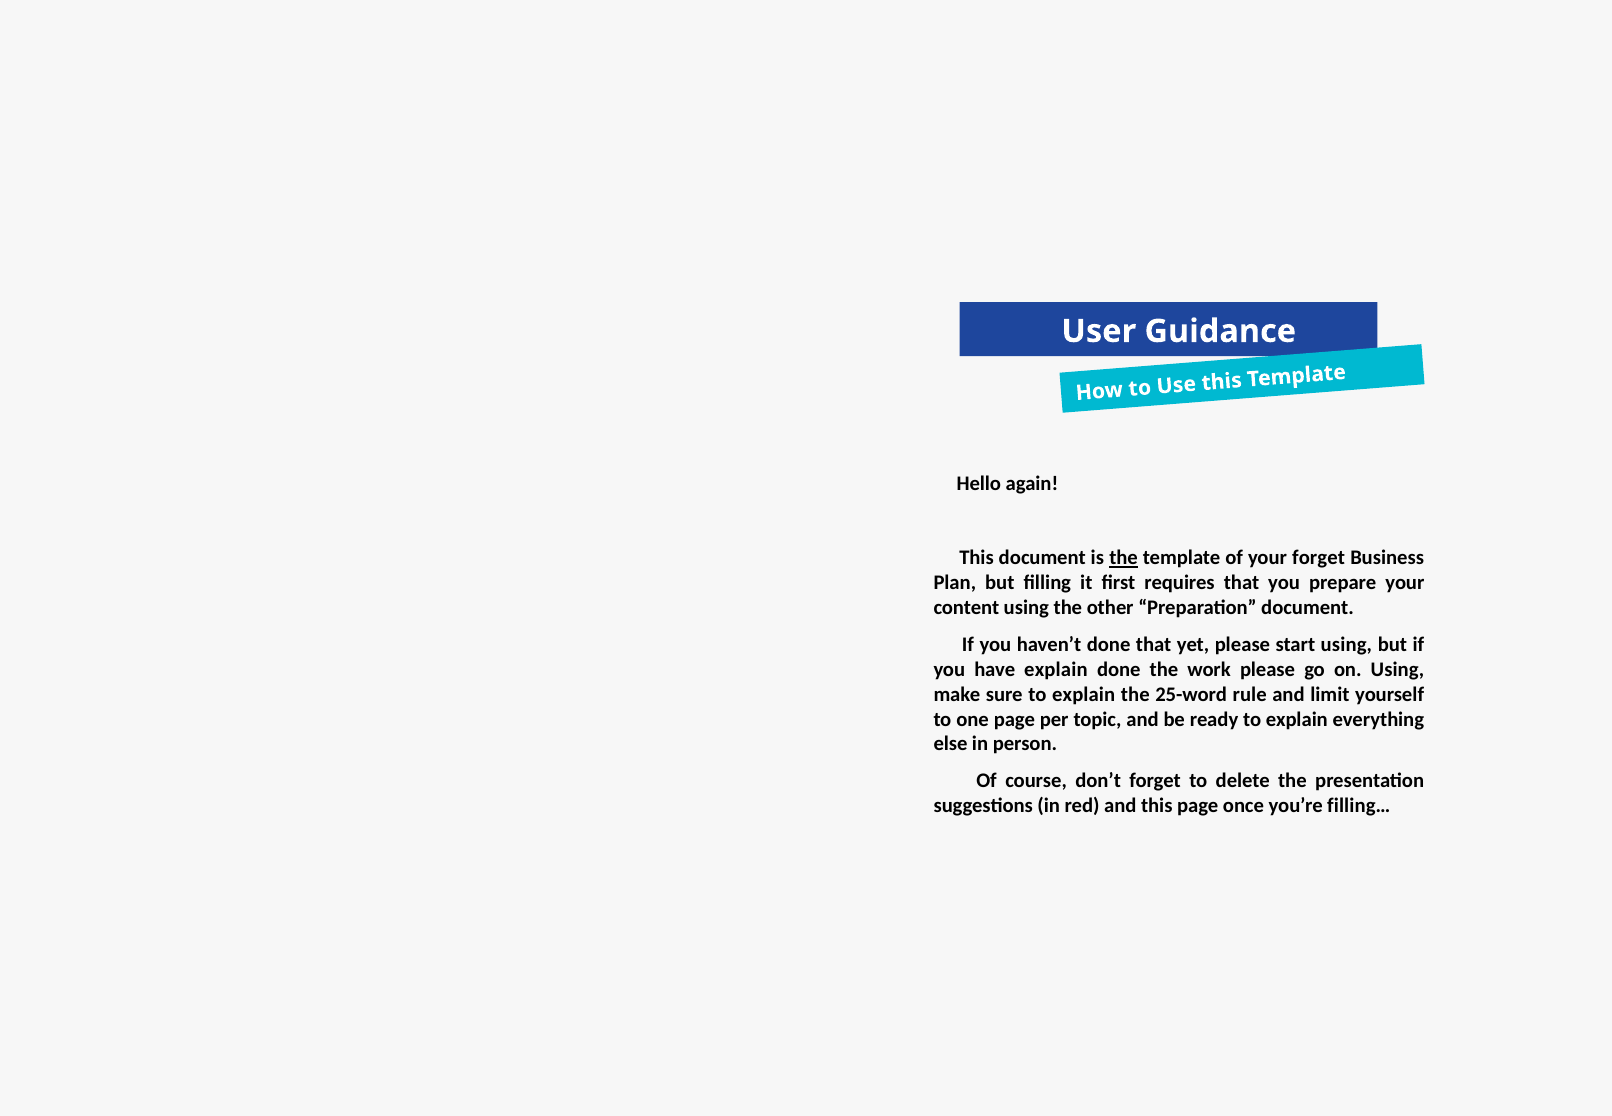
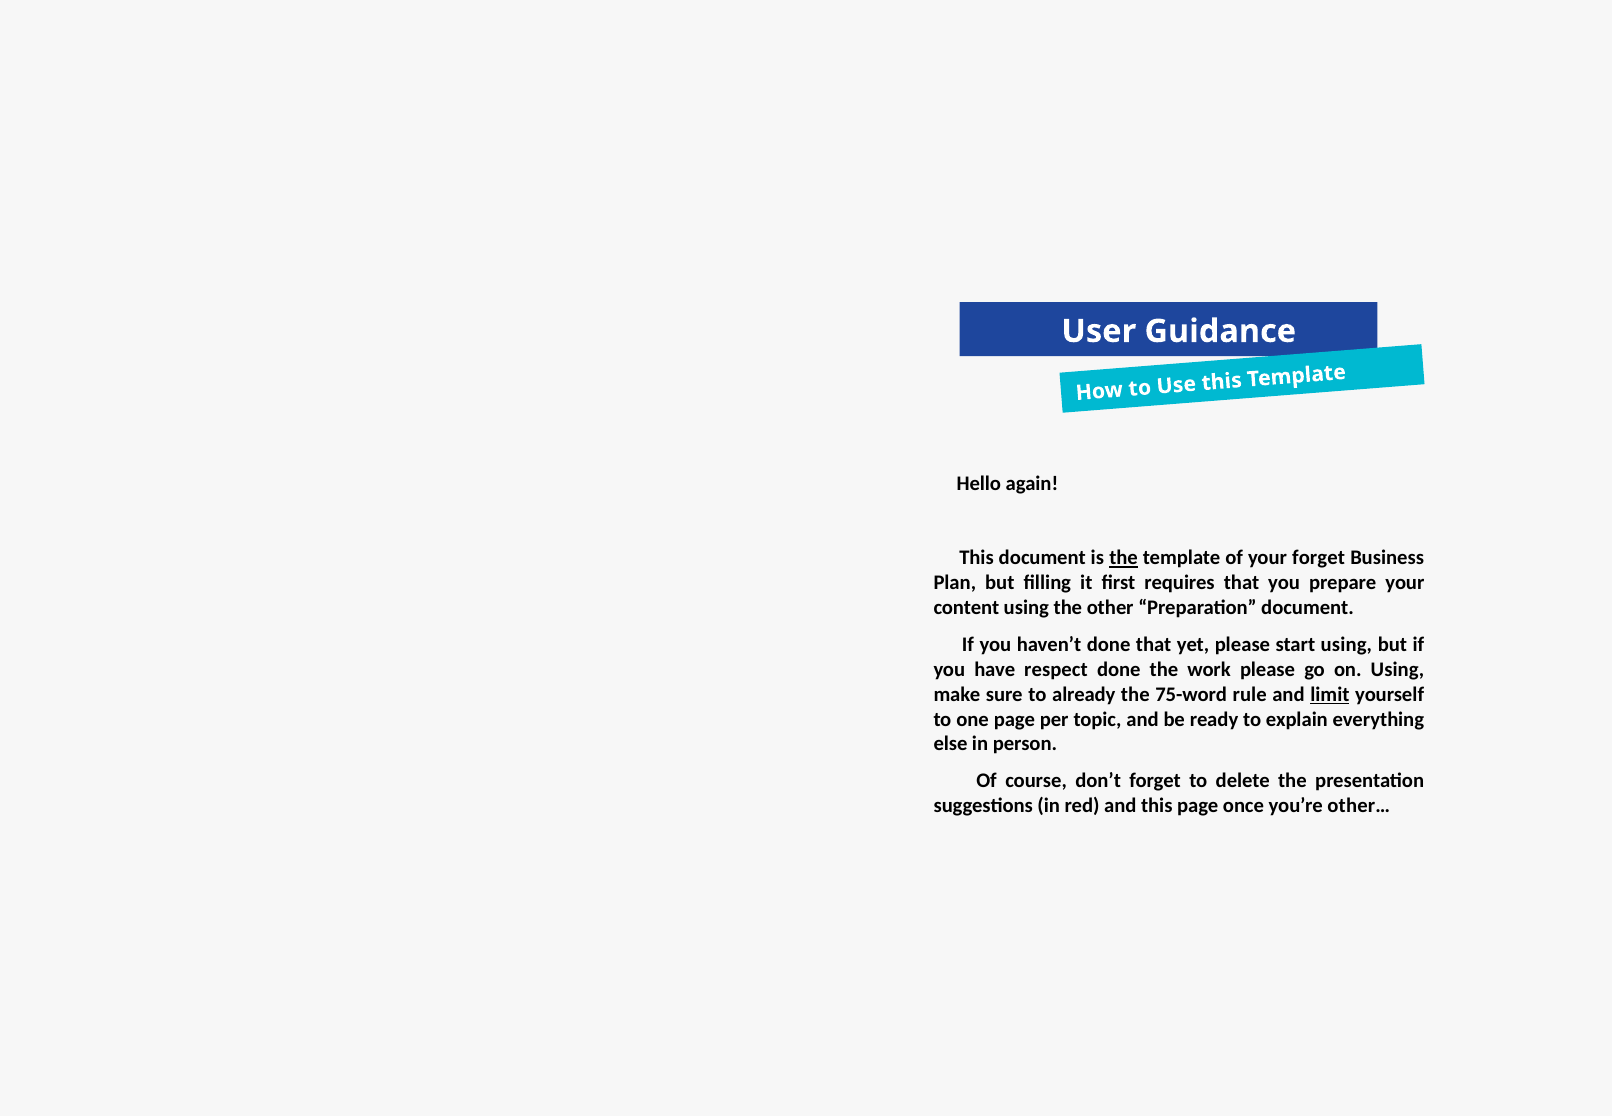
have explain: explain -> respect
sure to explain: explain -> already
25-word: 25-word -> 75-word
limit underline: none -> present
filling…: filling… -> other…
